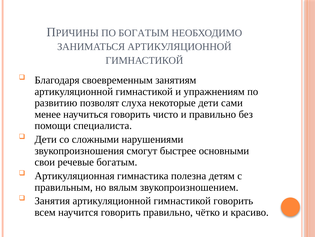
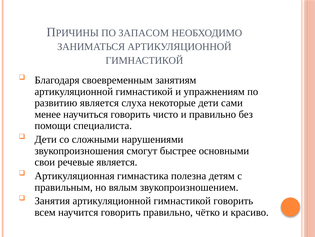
ПО БОГАТЫМ: БОГАТЫМ -> ЗАПАСОМ
развитию позволят: позволят -> является
речевые богатым: богатым -> является
